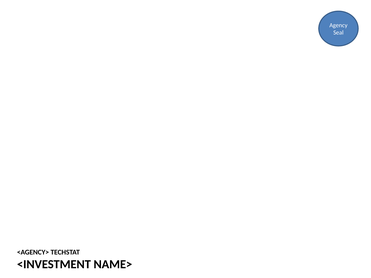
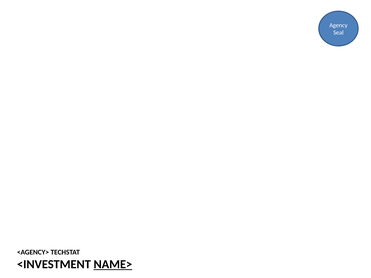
NAME> underline: none -> present
